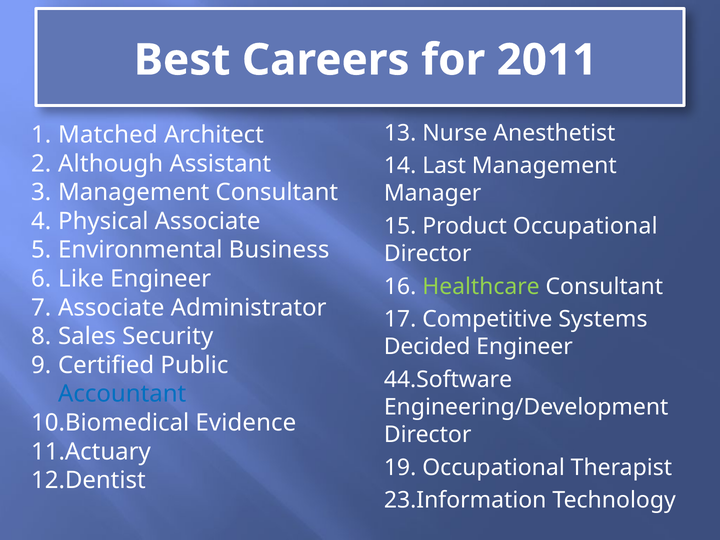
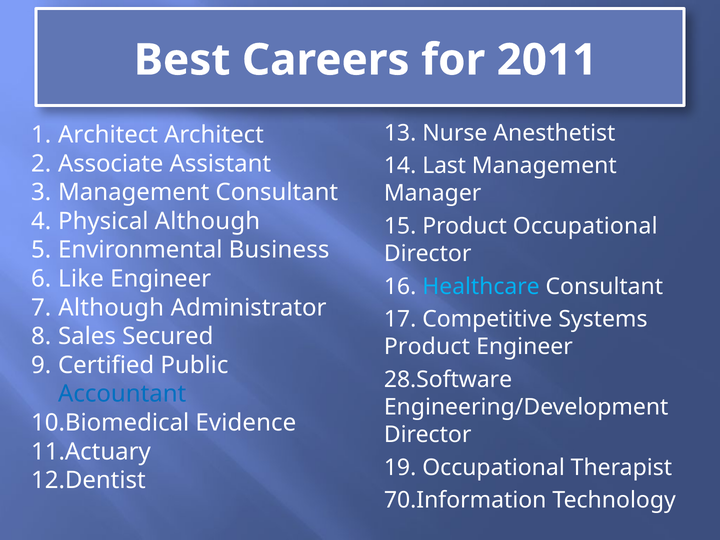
Matched at (108, 135): Matched -> Architect
Although: Although -> Associate
Physical Associate: Associate -> Although
Healthcare colour: light green -> light blue
Associate at (111, 308): Associate -> Although
Security: Security -> Secured
Decided at (427, 347): Decided -> Product
44.Software: 44.Software -> 28.Software
23.Information: 23.Information -> 70.Information
